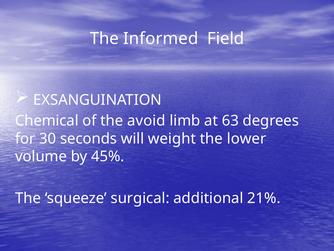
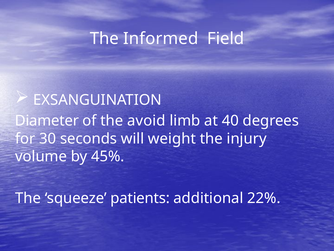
Chemical: Chemical -> Diameter
63: 63 -> 40
lower: lower -> injury
surgical: surgical -> patients
21%: 21% -> 22%
